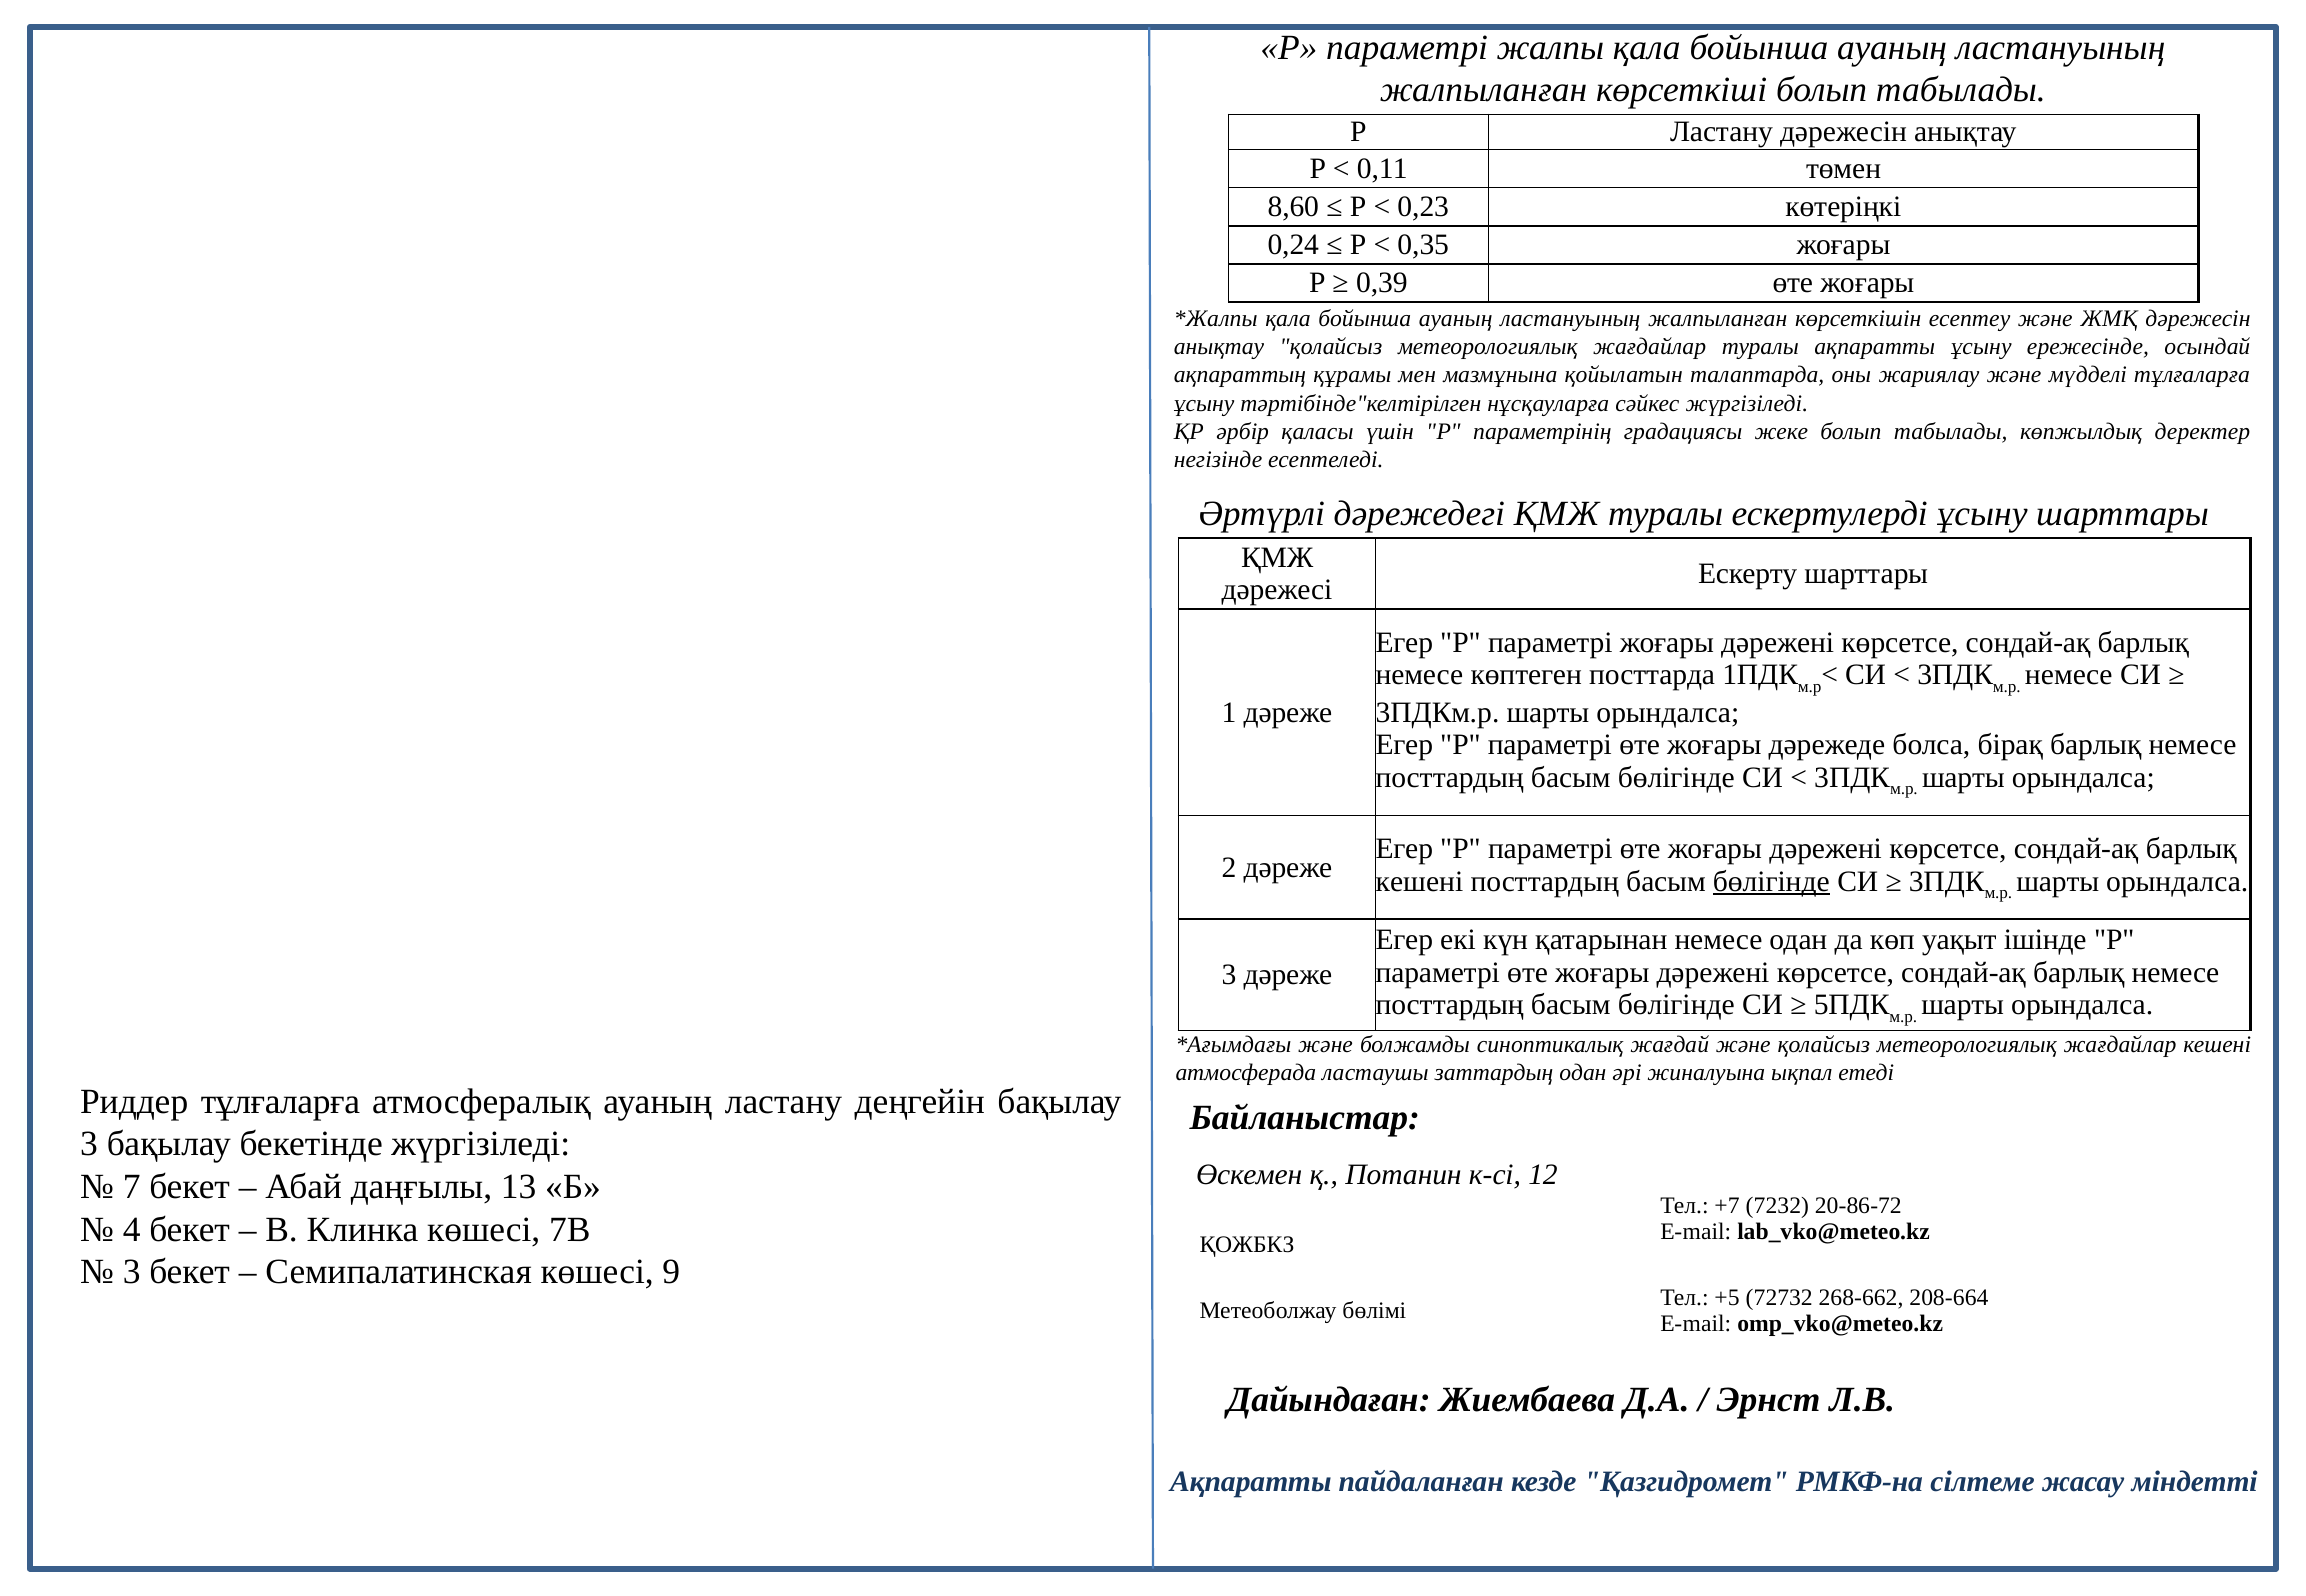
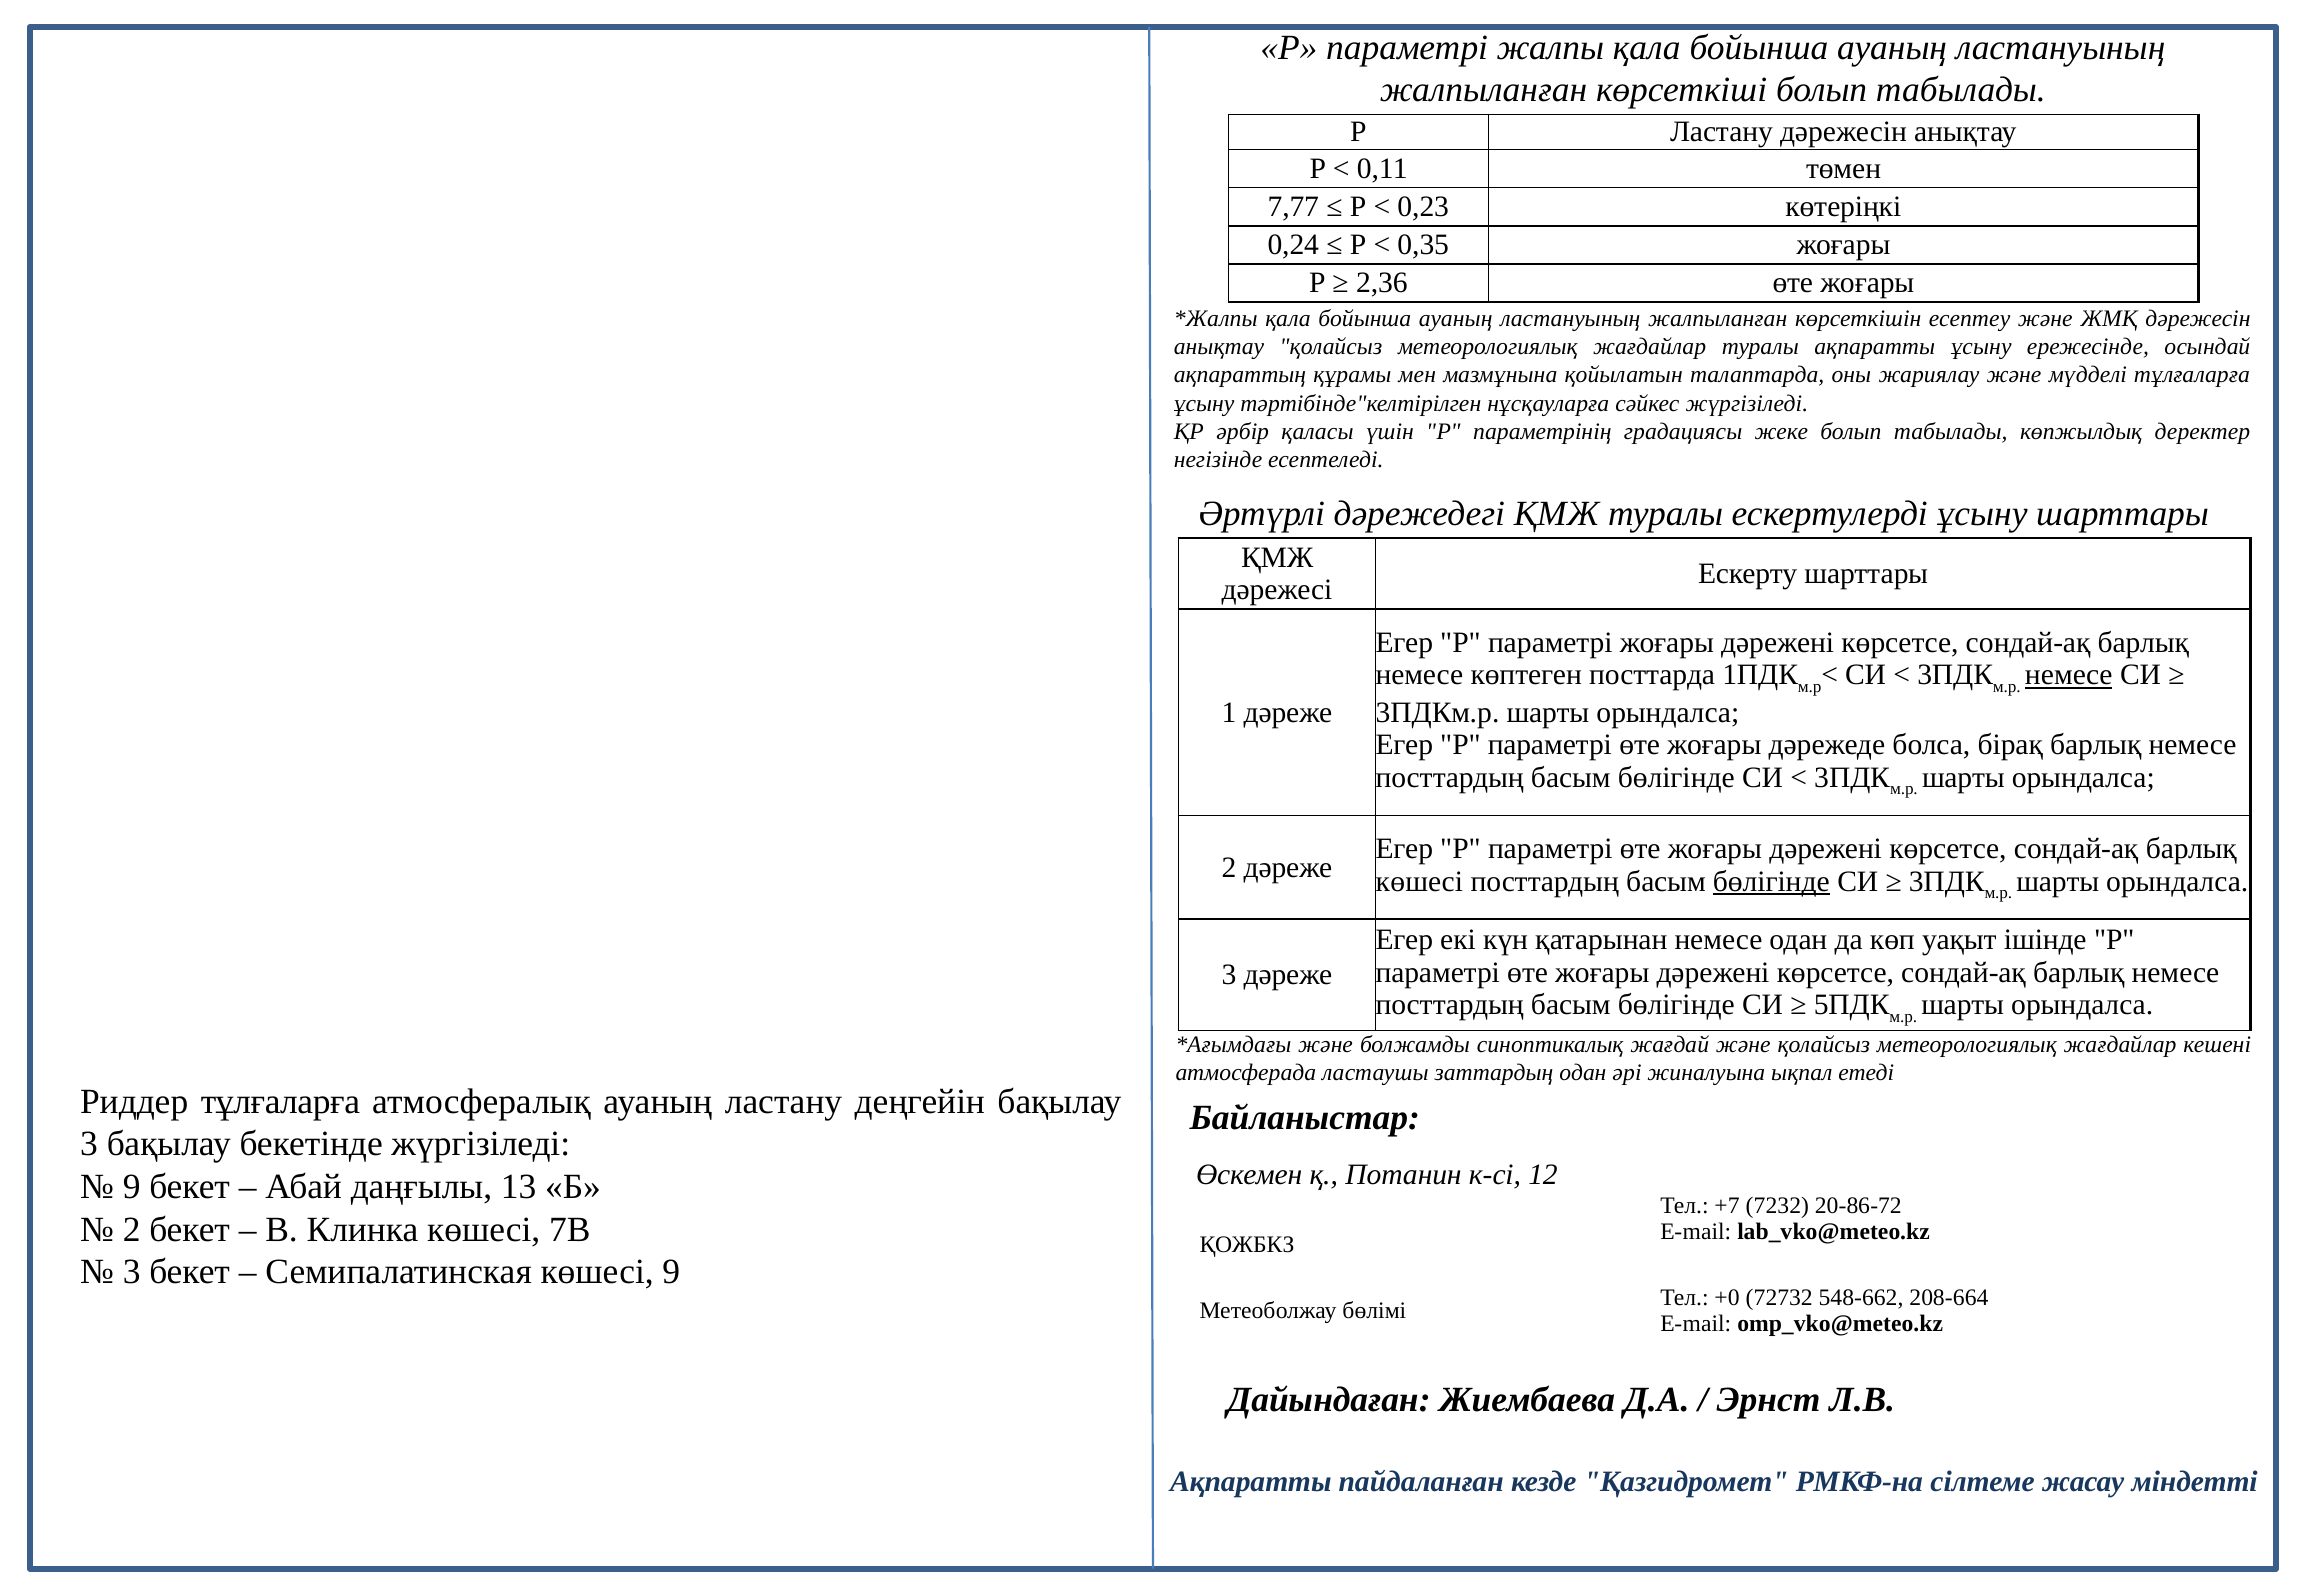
8,60: 8,60 -> 7,77
0,39: 0,39 -> 2,36
немесе at (2069, 675) underline: none -> present
кешені at (1419, 882): кешені -> көшесі
7 at (132, 1187): 7 -> 9
4 at (132, 1230): 4 -> 2
+5: +5 -> +0
268-662: 268-662 -> 548-662
